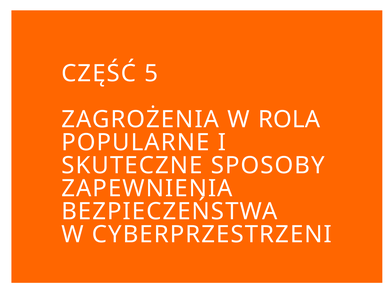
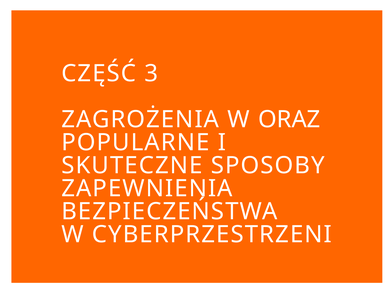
5: 5 -> 3
ROLA: ROLA -> ORAZ
